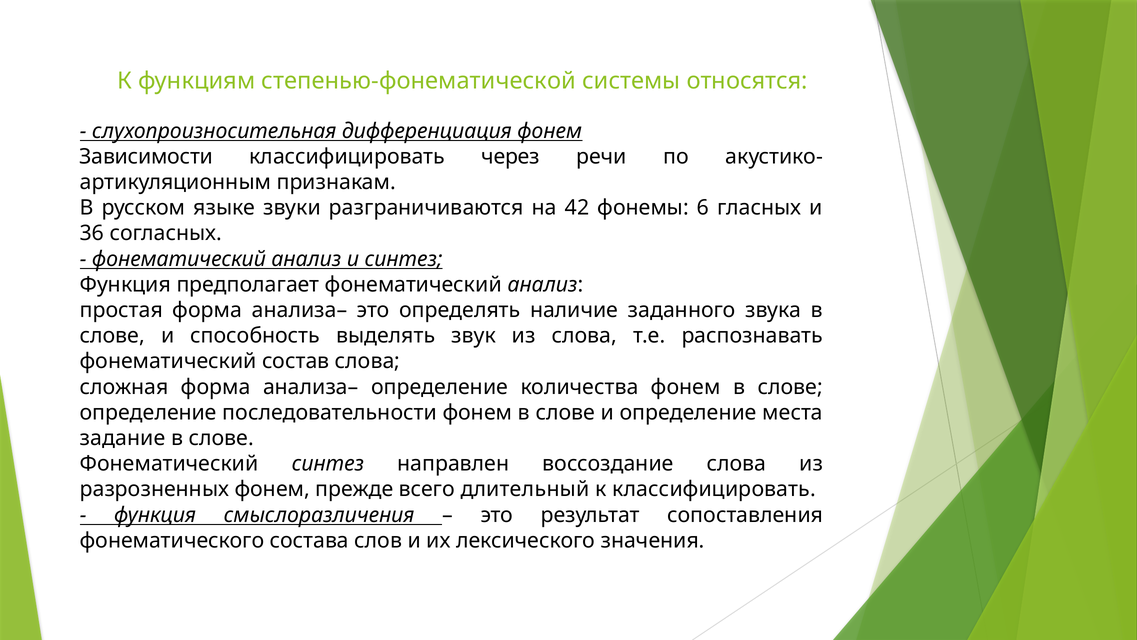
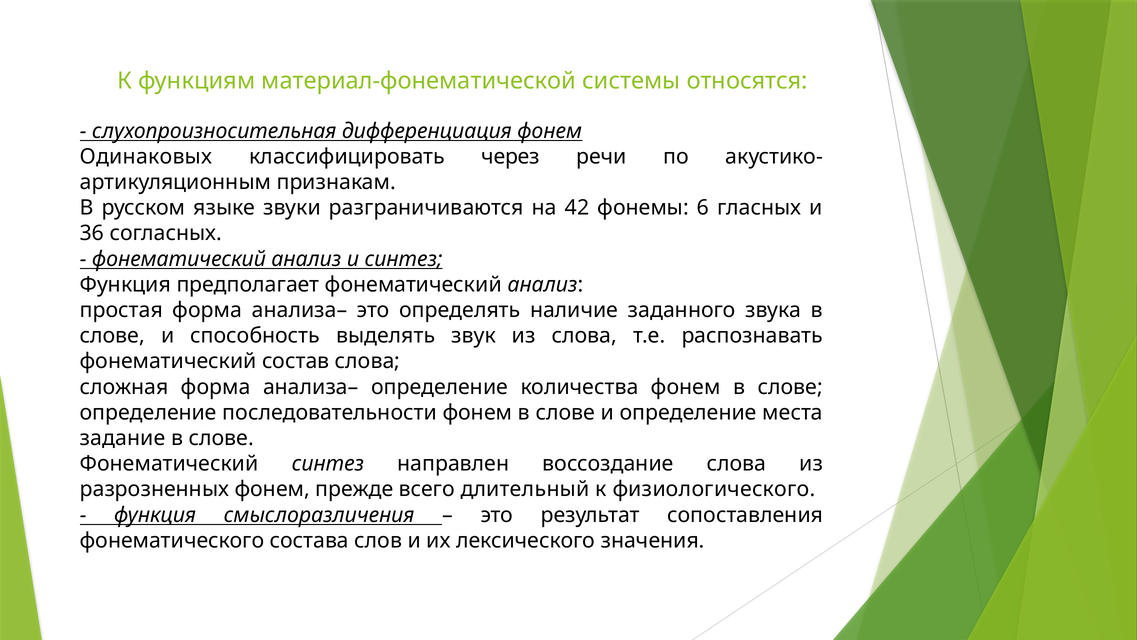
степенью-фонематической: степенью-фонематической -> материал-фонематической
Зависимости: Зависимости -> Одинаковых
к классифицировать: классифицировать -> физиологического
